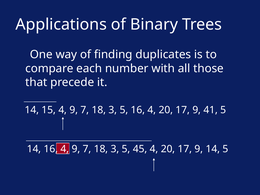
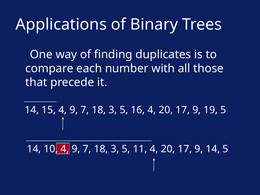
41: 41 -> 19
14 16: 16 -> 10
45: 45 -> 11
